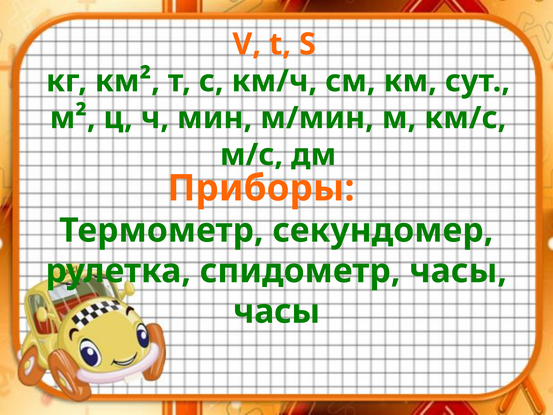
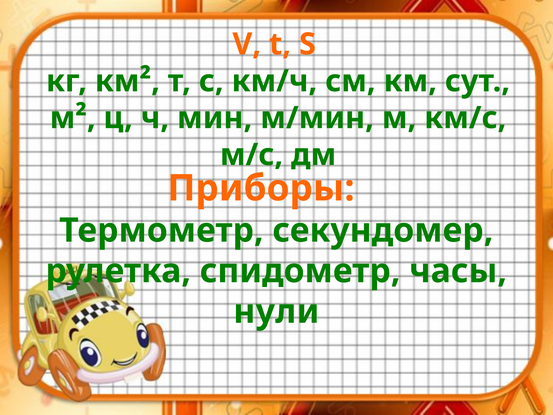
часы at (277, 311): часы -> нули
